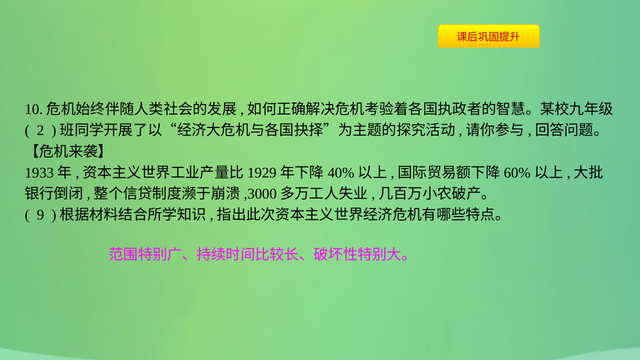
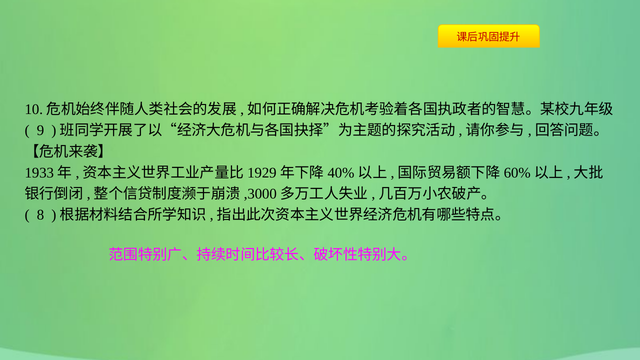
2: 2 -> 9
9: 9 -> 8
